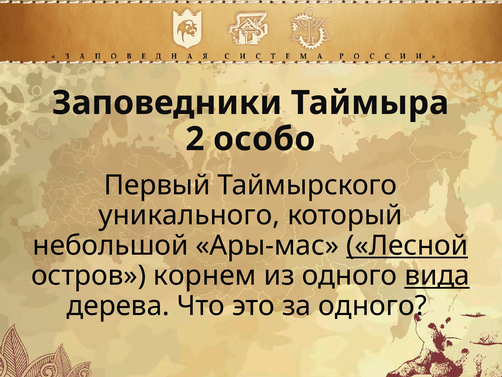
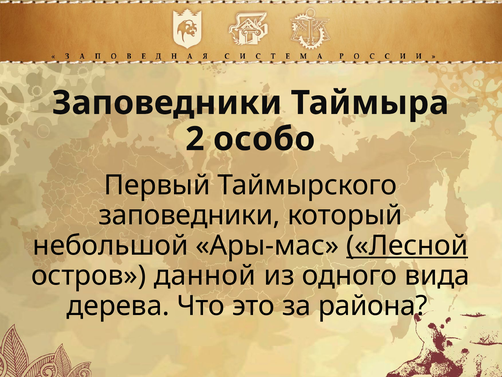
уникального at (189, 215): уникального -> заповедники
корнем: корнем -> данной
вида underline: present -> none
за одного: одного -> района
